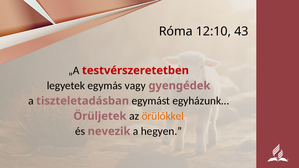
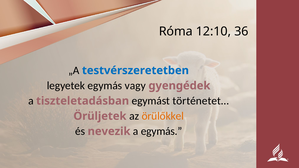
43: 43 -> 36
testvérszeretetben colour: red -> blue
egyházunk…: egyházunk… -> történetet…
a hegyen: hegyen -> egymás
